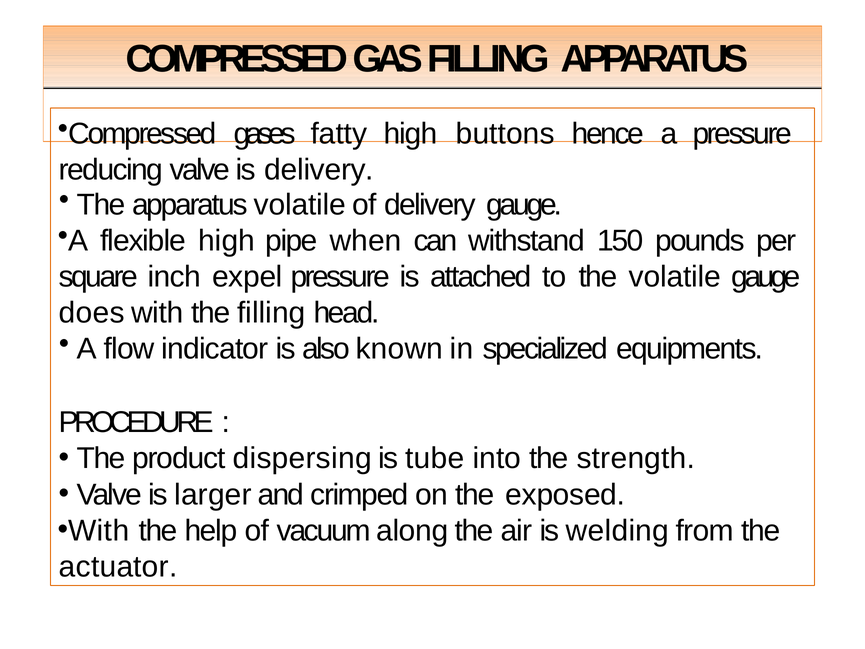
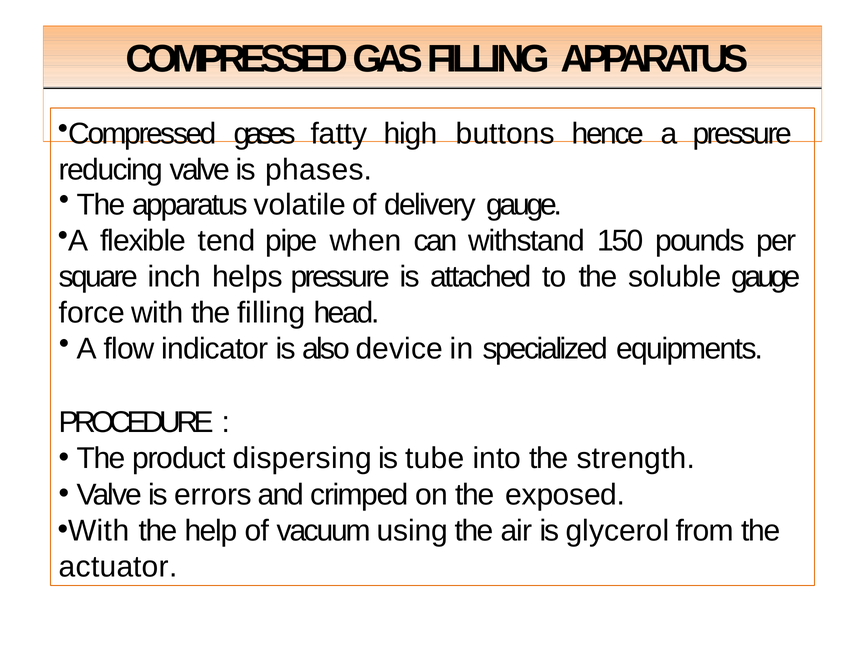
is delivery: delivery -> phases
flexible high: high -> tend
expel: expel -> helps
the volatile: volatile -> soluble
does: does -> force
known: known -> device
larger: larger -> errors
along: along -> using
welding: welding -> glycerol
